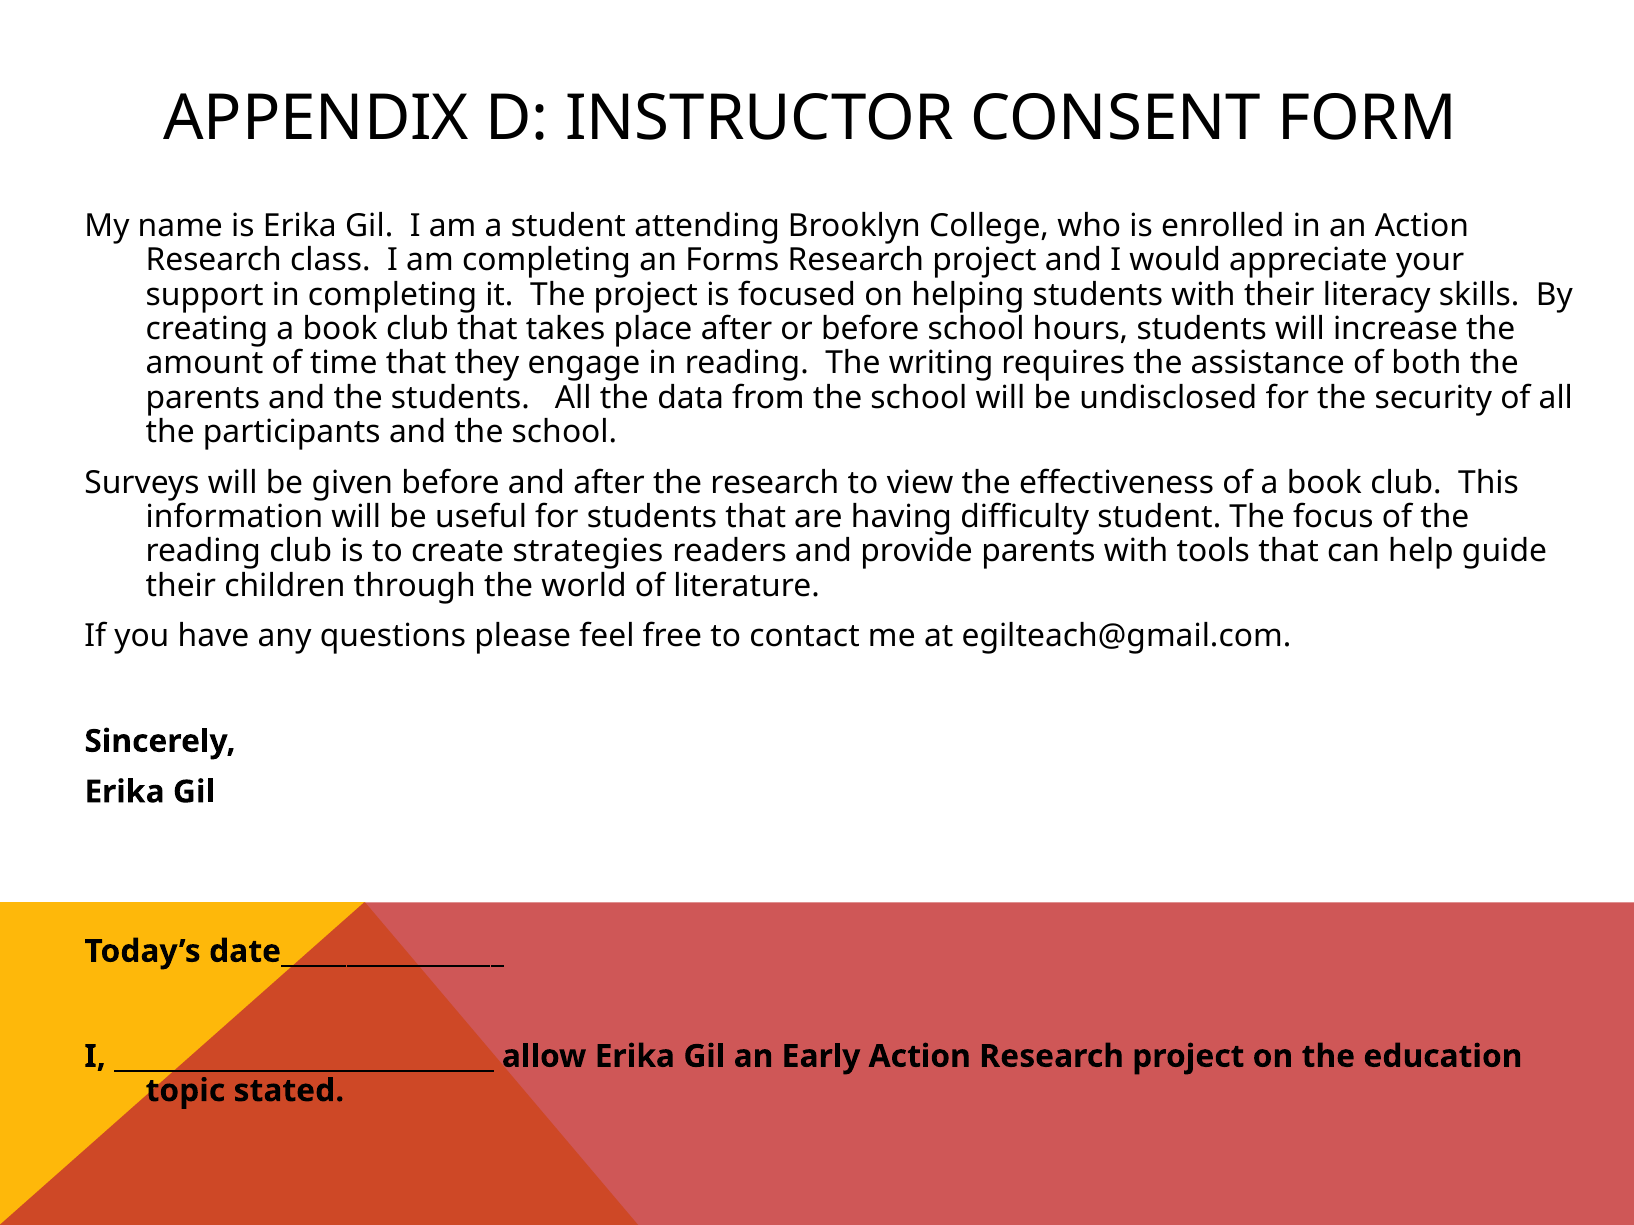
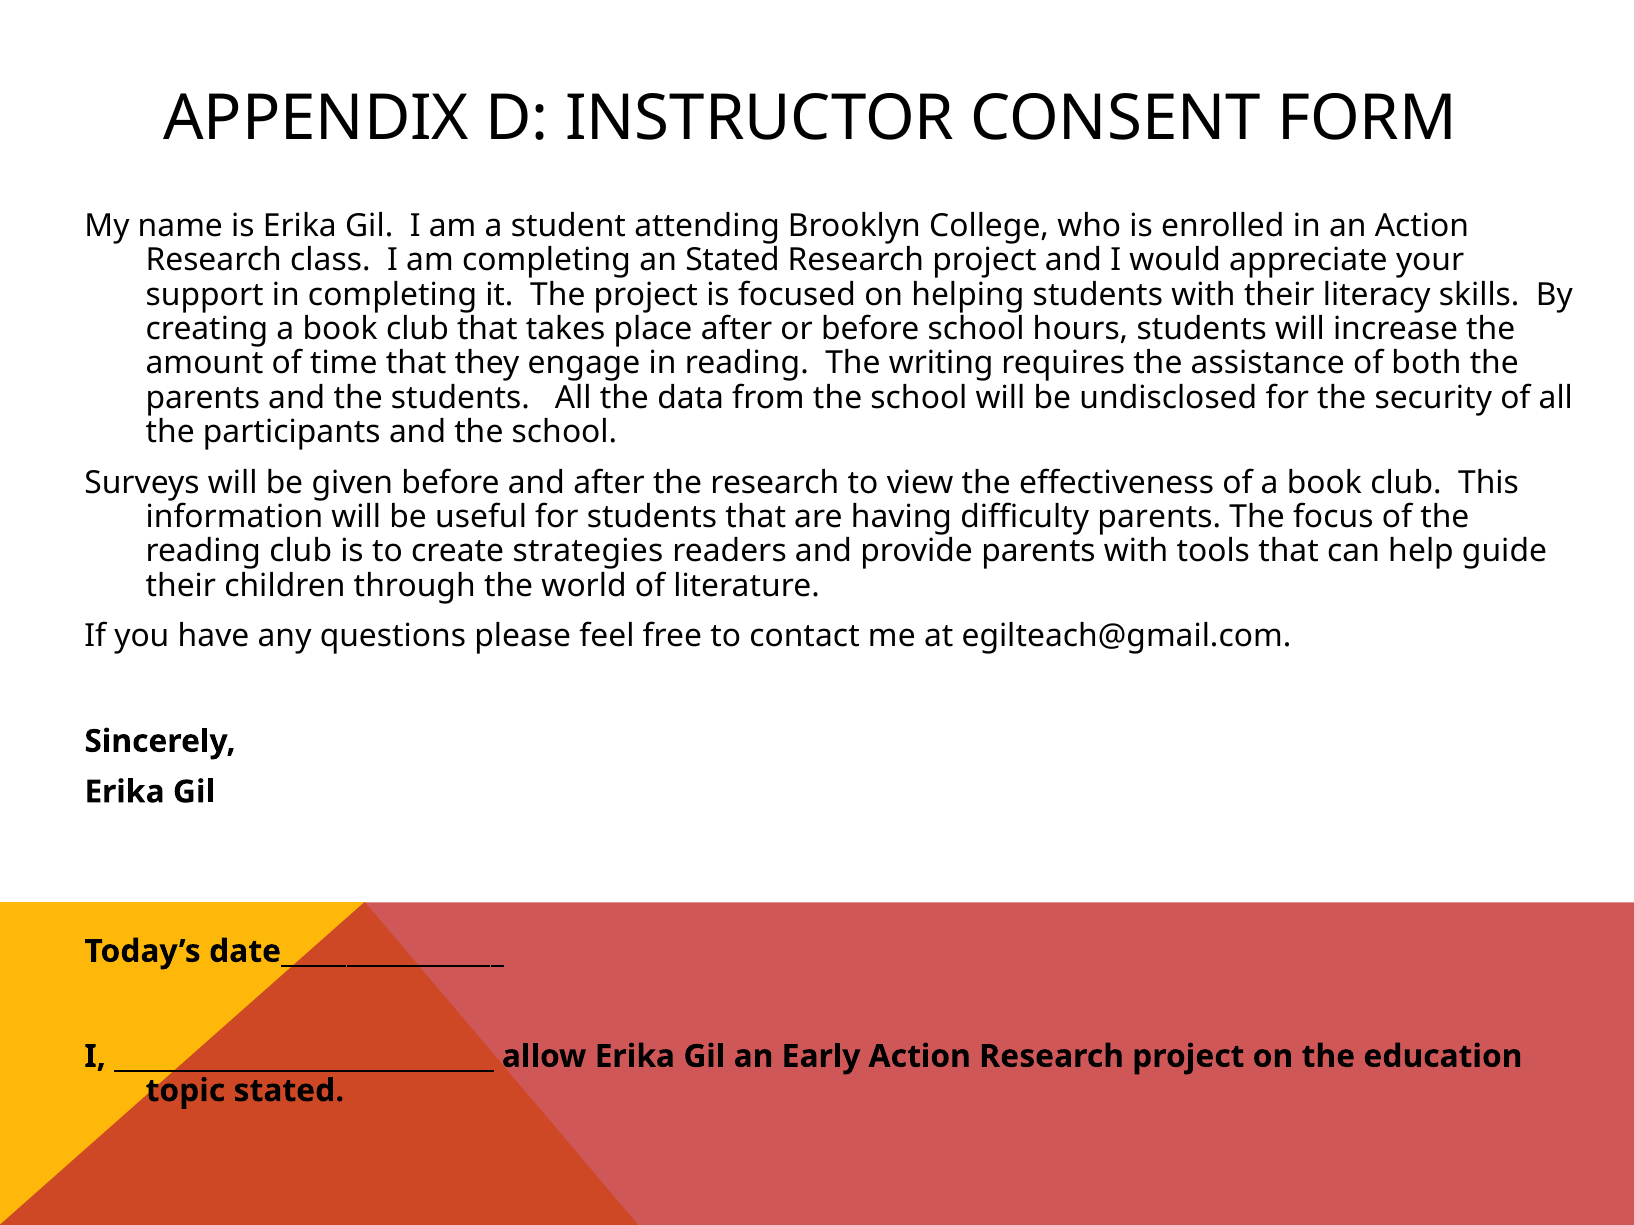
an Forms: Forms -> Stated
difficulty student: student -> parents
